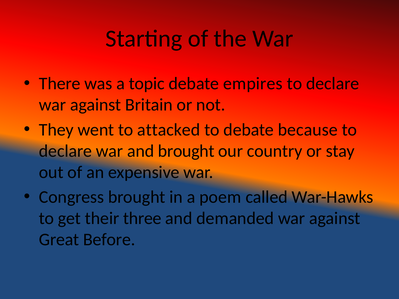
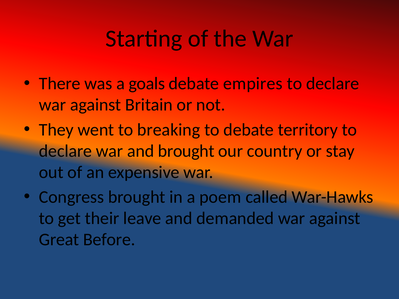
topic: topic -> goals
attacked: attacked -> breaking
because: because -> territory
three: three -> leave
